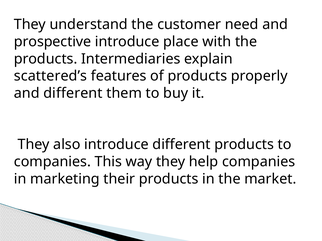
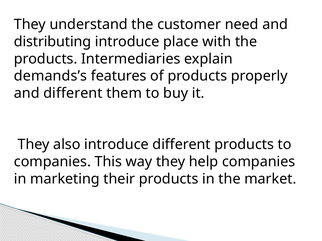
prospective: prospective -> distributing
scattered’s: scattered’s -> demands’s
